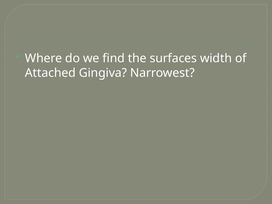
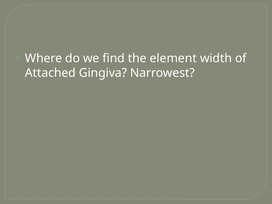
surfaces: surfaces -> element
